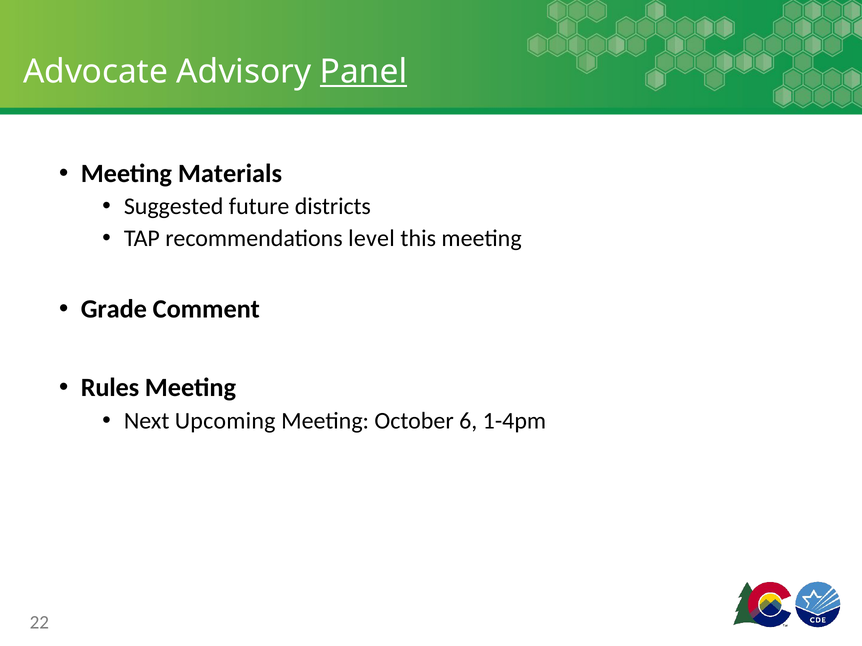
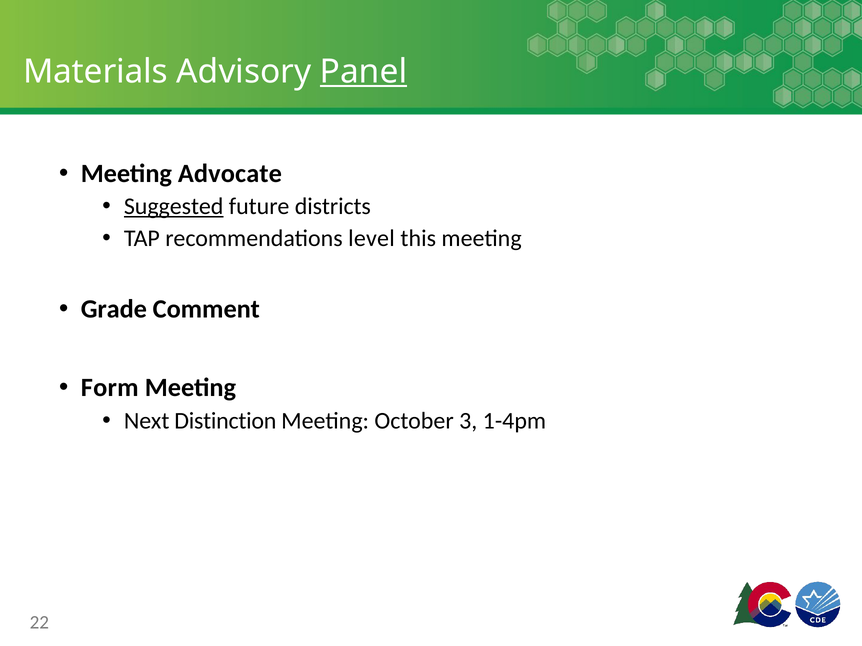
Advocate: Advocate -> Materials
Materials: Materials -> Advocate
Suggested underline: none -> present
Rules: Rules -> Form
Upcoming: Upcoming -> Distinction
6: 6 -> 3
